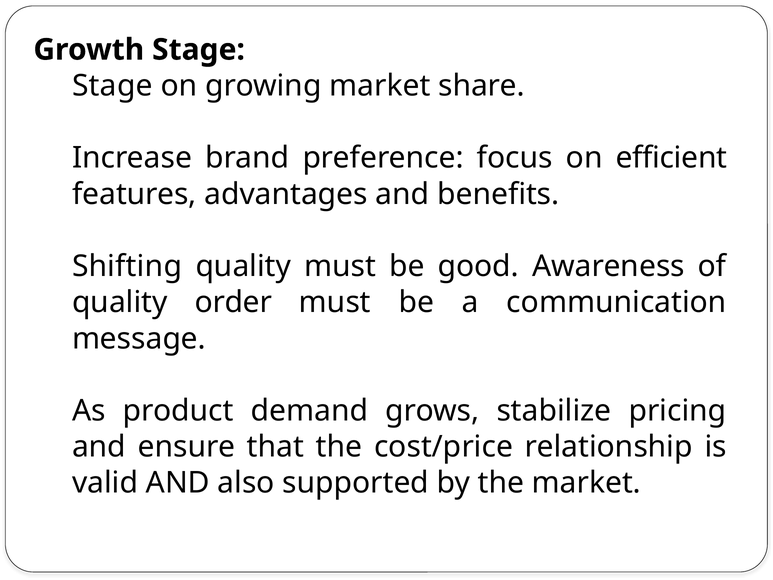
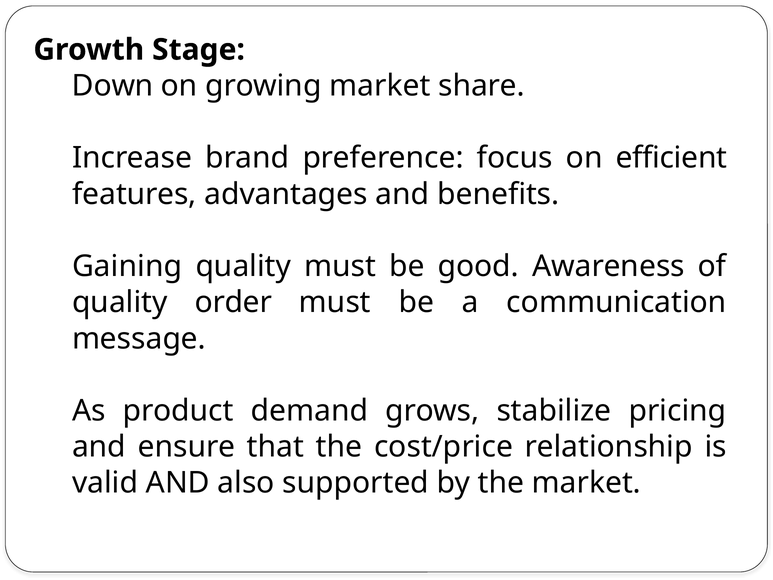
Stage at (112, 86): Stage -> Down
Shifting: Shifting -> Gaining
